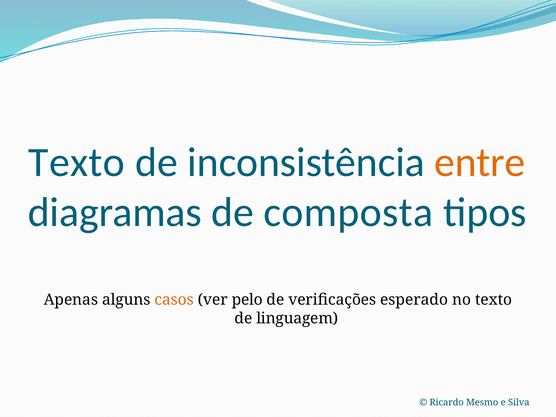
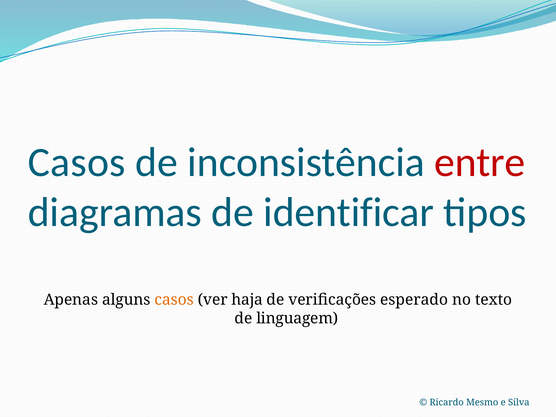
Texto at (77, 162): Texto -> Casos
entre colour: orange -> red
composta: composta -> identificar
pelo: pelo -> haja
